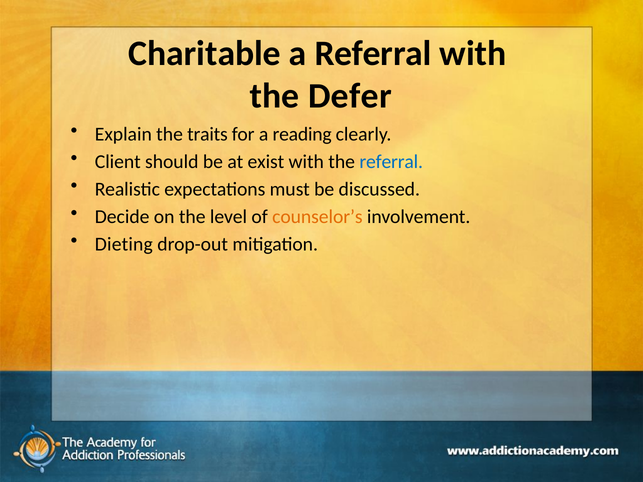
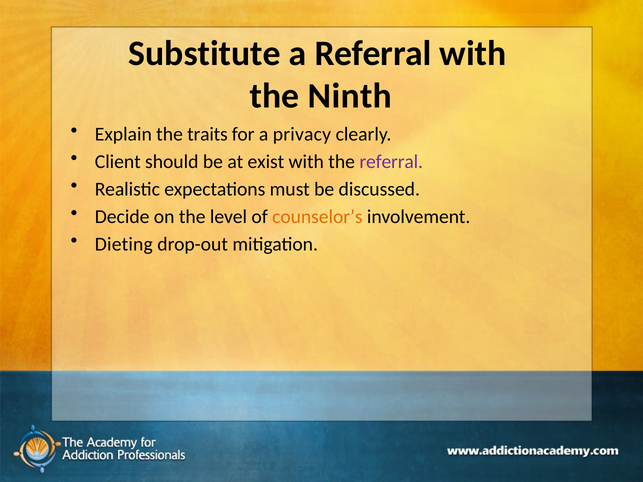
Charitable: Charitable -> Substitute
Defer: Defer -> Ninth
reading: reading -> privacy
referral at (391, 162) colour: blue -> purple
